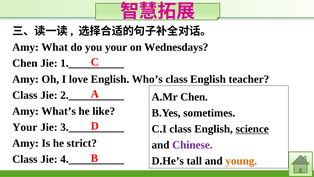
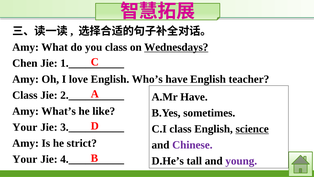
you your: your -> class
Wednesdays underline: none -> present
Who’s class: class -> have
A.Mr Chen: Chen -> Have
Class at (25, 159): Class -> Your
young colour: orange -> purple
